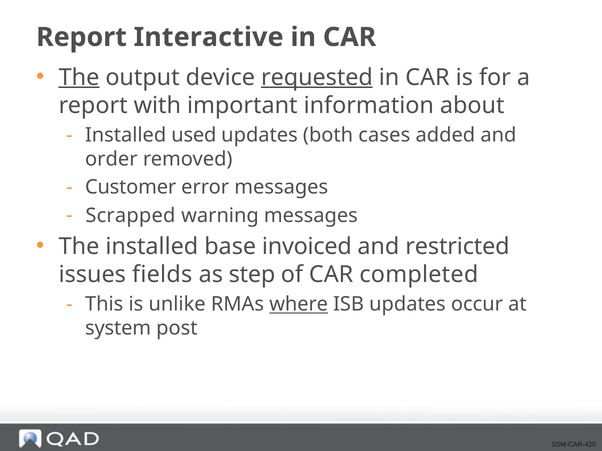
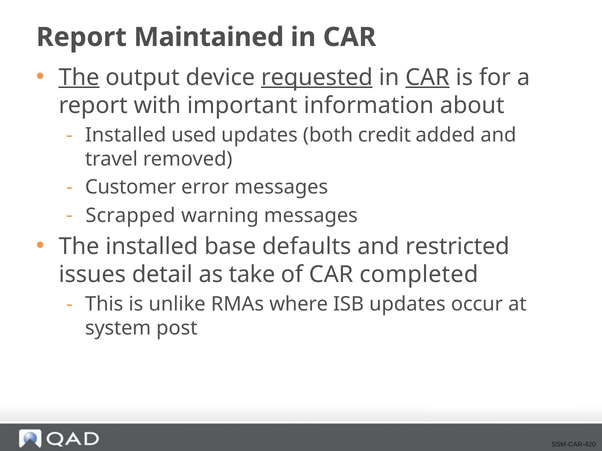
Interactive: Interactive -> Maintained
CAR at (428, 77) underline: none -> present
cases: cases -> credit
order: order -> travel
invoiced: invoiced -> defaults
fields: fields -> detail
step: step -> take
where underline: present -> none
